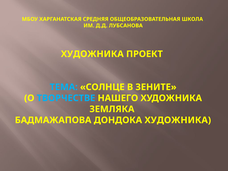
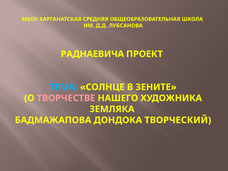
ХУДОЖНИКА at (92, 54): ХУДОЖНИКА -> РАДНАЕВИЧА
ТВОРЧЕСТВЕ colour: light blue -> pink
ДОНДОКА ХУДОЖНИКА: ХУДОЖНИКА -> ТВОРЧЕСКИЙ
